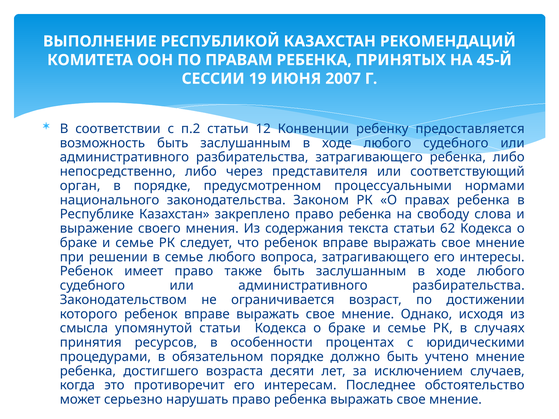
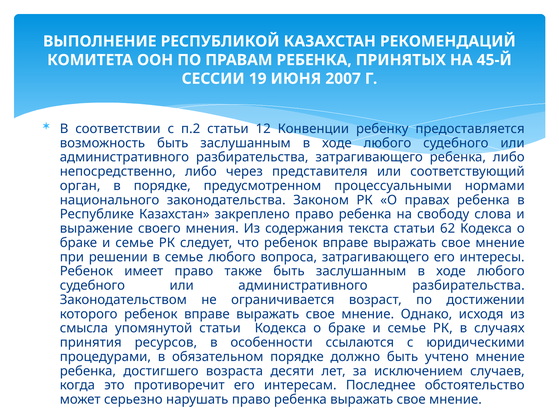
процентах: процентах -> ссылаются
